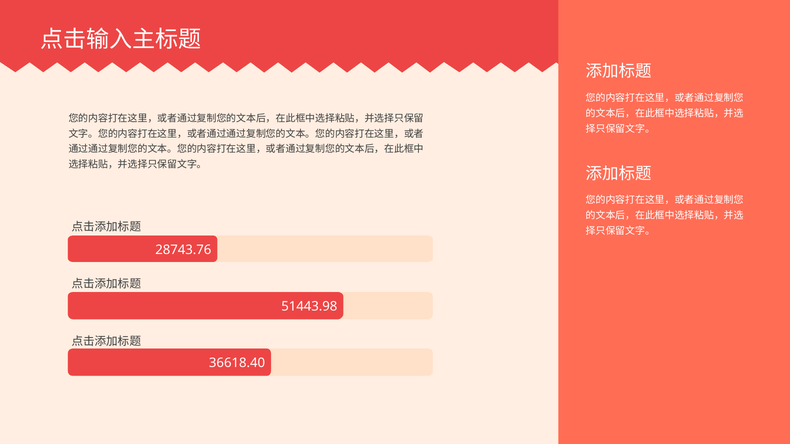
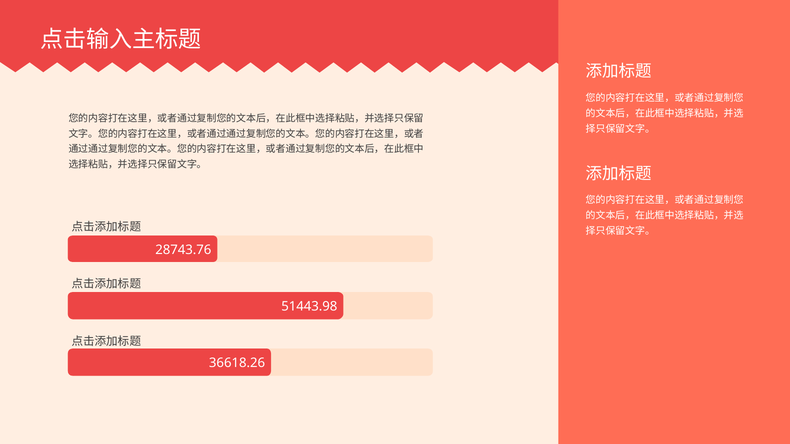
36618.40: 36618.40 -> 36618.26
